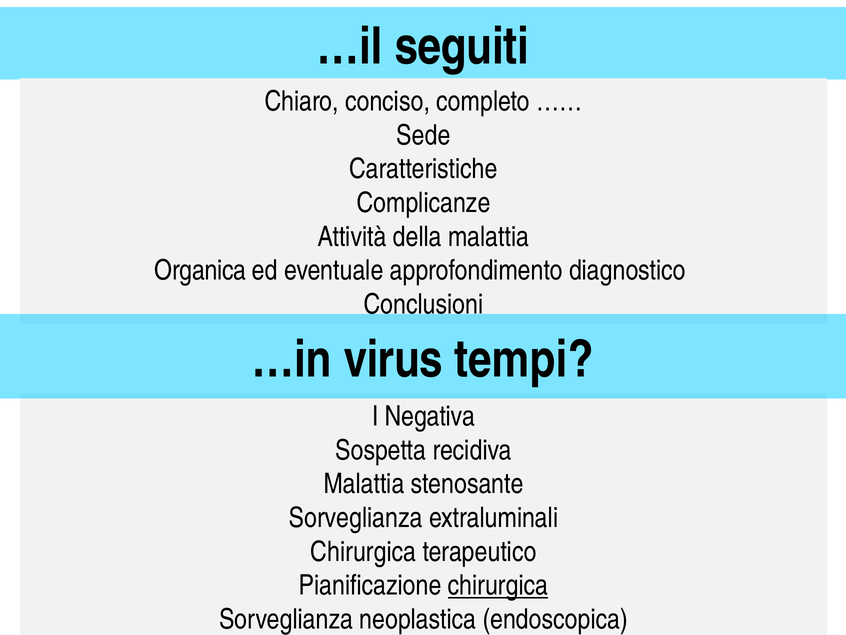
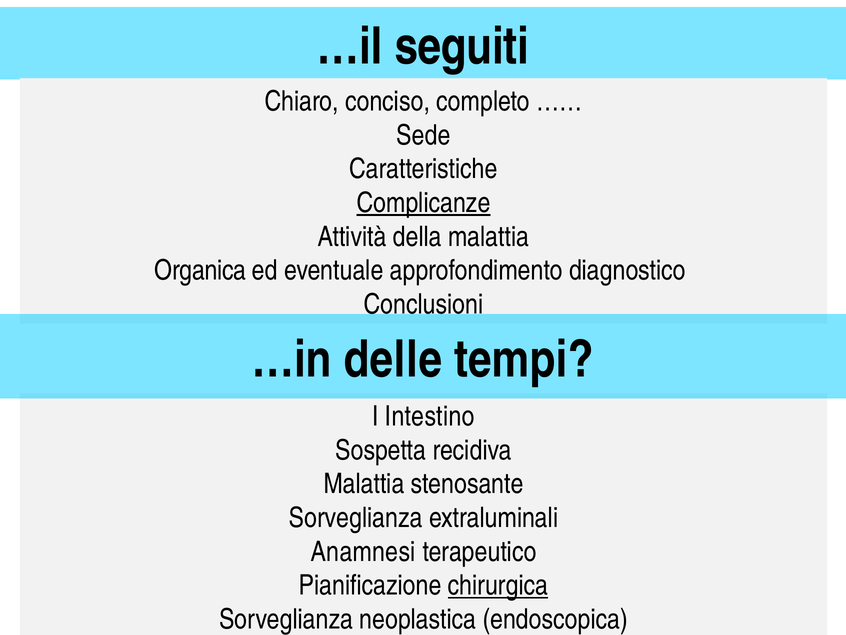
Complicanze underline: none -> present
virus: virus -> delle
Negativa: Negativa -> Intestino
Chirurgica at (363, 551): Chirurgica -> Anamnesi
